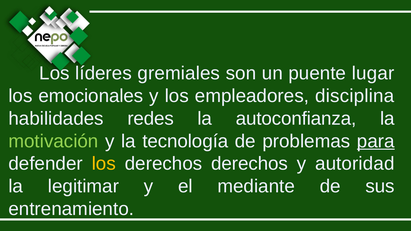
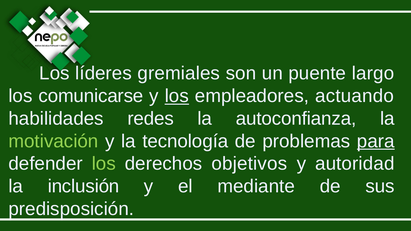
lugar: lugar -> largo
emocionales: emocionales -> comunicarse
los at (177, 96) underline: none -> present
disciplina: disciplina -> actuando
los at (104, 164) colour: yellow -> light green
derechos derechos: derechos -> objetivos
legitimar: legitimar -> inclusión
entrenamiento: entrenamiento -> predisposición
